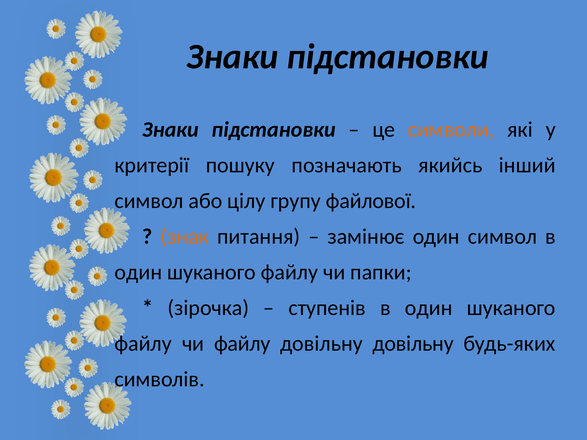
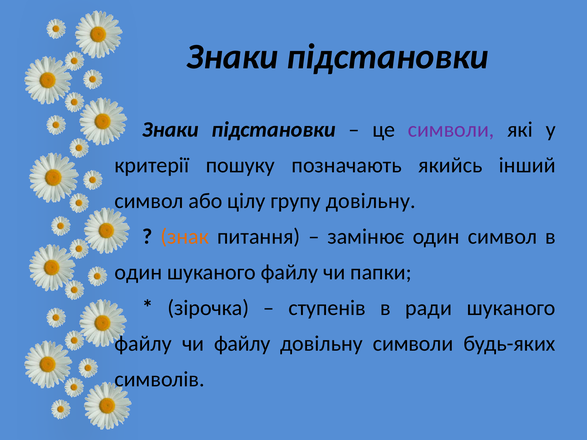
символи at (451, 130) colour: orange -> purple
групу файлової: файлової -> довільну
один at (429, 308): один -> ради
довільну довільну: довільну -> символи
